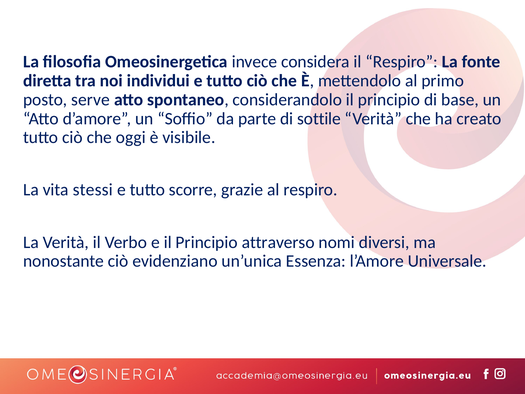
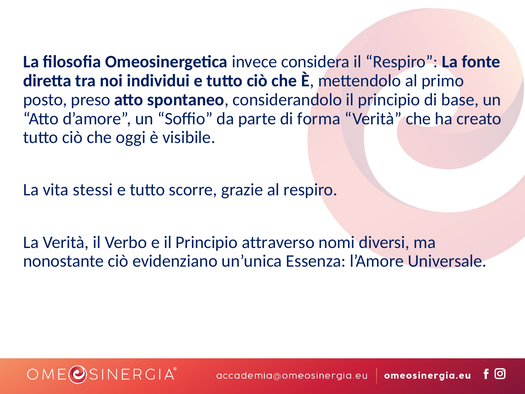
serve: serve -> preso
sottile: sottile -> forma
